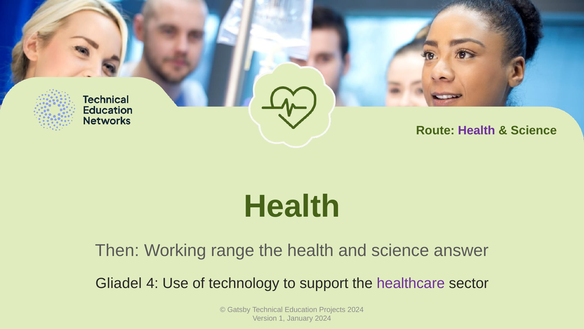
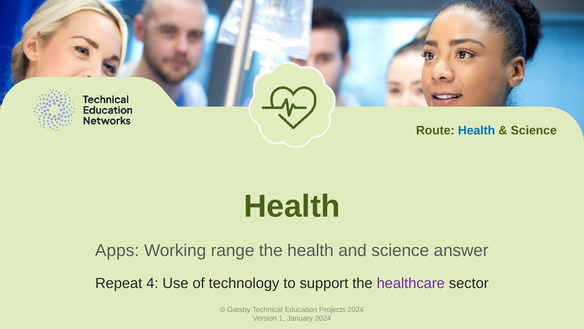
Health at (477, 130) colour: purple -> blue
Then: Then -> Apps
Gliadel: Gliadel -> Repeat
